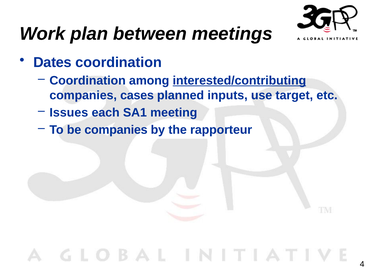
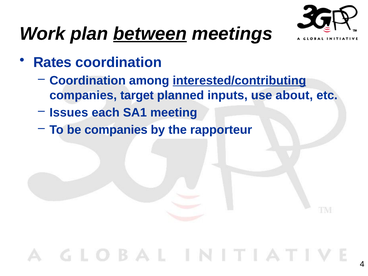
between underline: none -> present
Dates: Dates -> Rates
cases: cases -> target
target: target -> about
